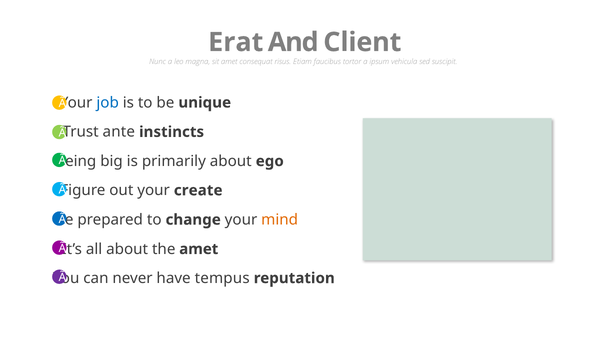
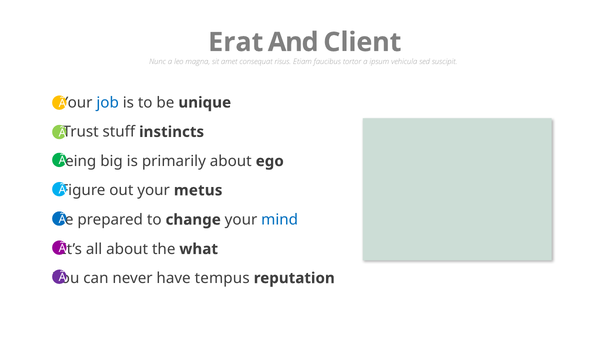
ante: ante -> stuff
create: create -> metus
mind colour: orange -> blue
the amet: amet -> what
